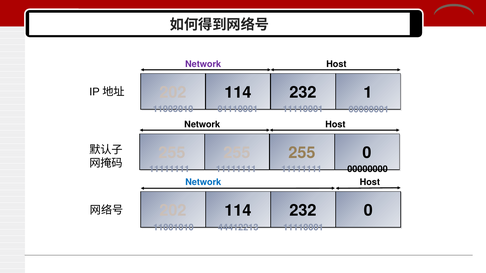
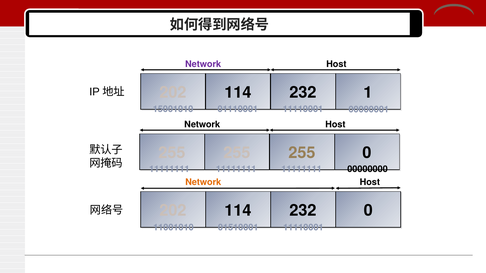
11003010: 11003010 -> 15001010
Network at (203, 182) colour: blue -> orange
44412213: 44412213 -> 01510001
